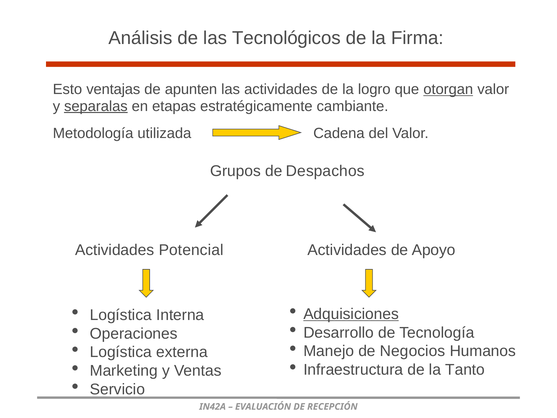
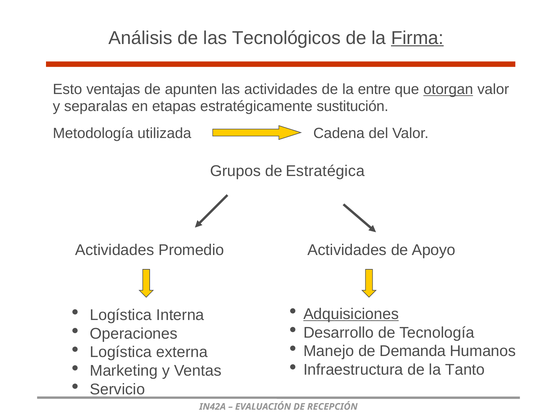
Firma underline: none -> present
logro: logro -> entre
separalas underline: present -> none
cambiante: cambiante -> sustitución
Despachos: Despachos -> Estratégica
Potencial: Potencial -> Promedio
Negocios: Negocios -> Demanda
